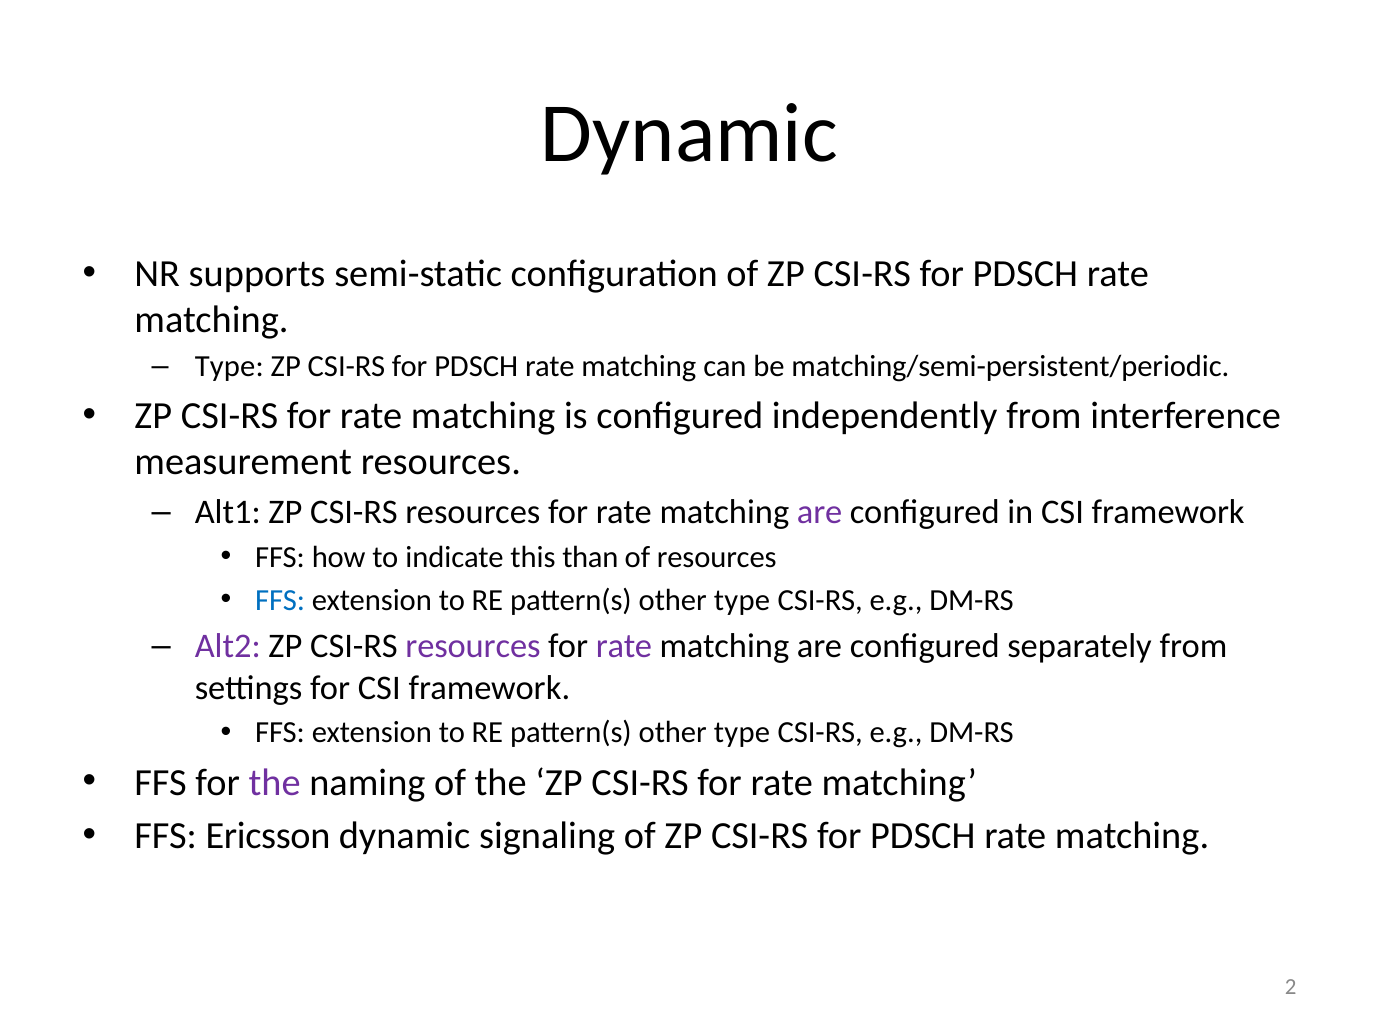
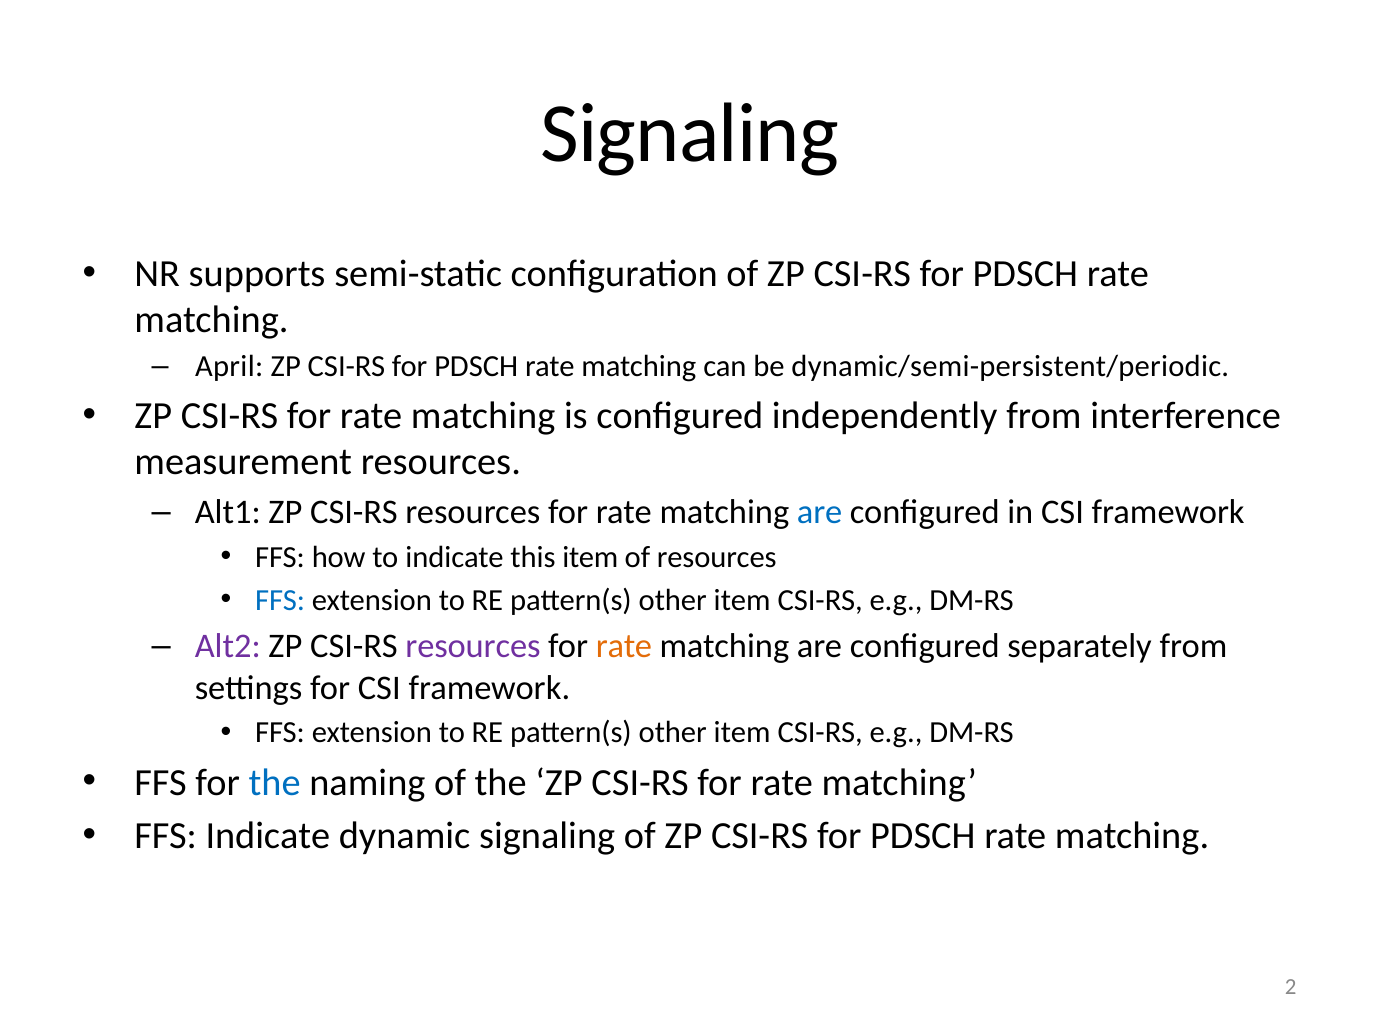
Dynamic at (689, 133): Dynamic -> Signaling
Type at (229, 367): Type -> April
matching/semi-persistent/periodic: matching/semi-persistent/periodic -> dynamic/semi-persistent/periodic
are at (820, 513) colour: purple -> blue
this than: than -> item
type at (742, 601): type -> item
rate at (624, 647) colour: purple -> orange
type at (742, 733): type -> item
the at (275, 783) colour: purple -> blue
FFS Ericsson: Ericsson -> Indicate
